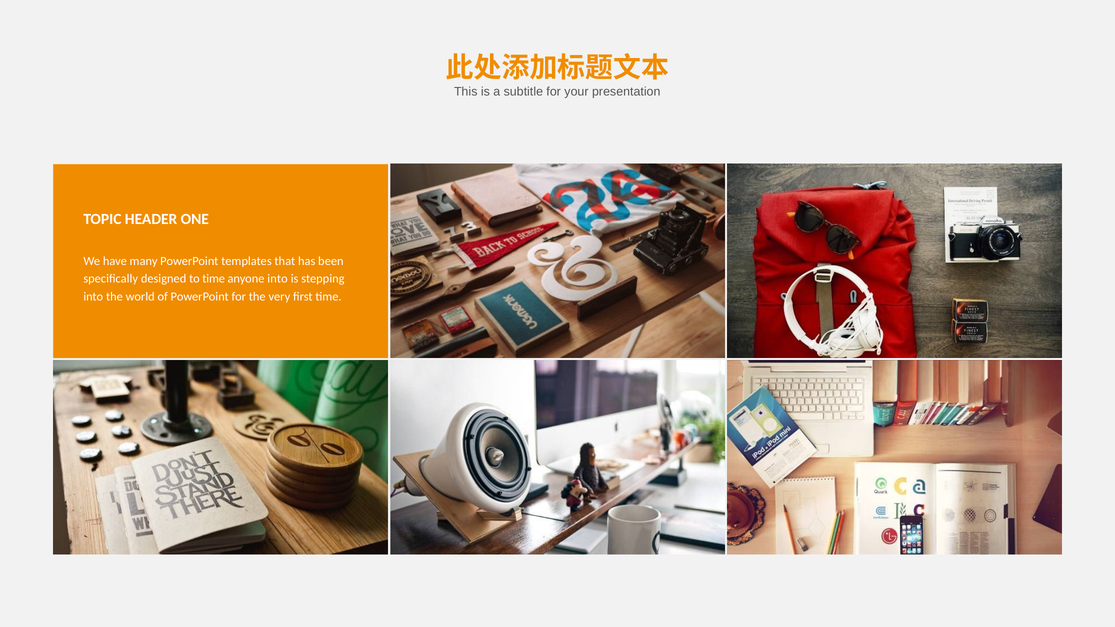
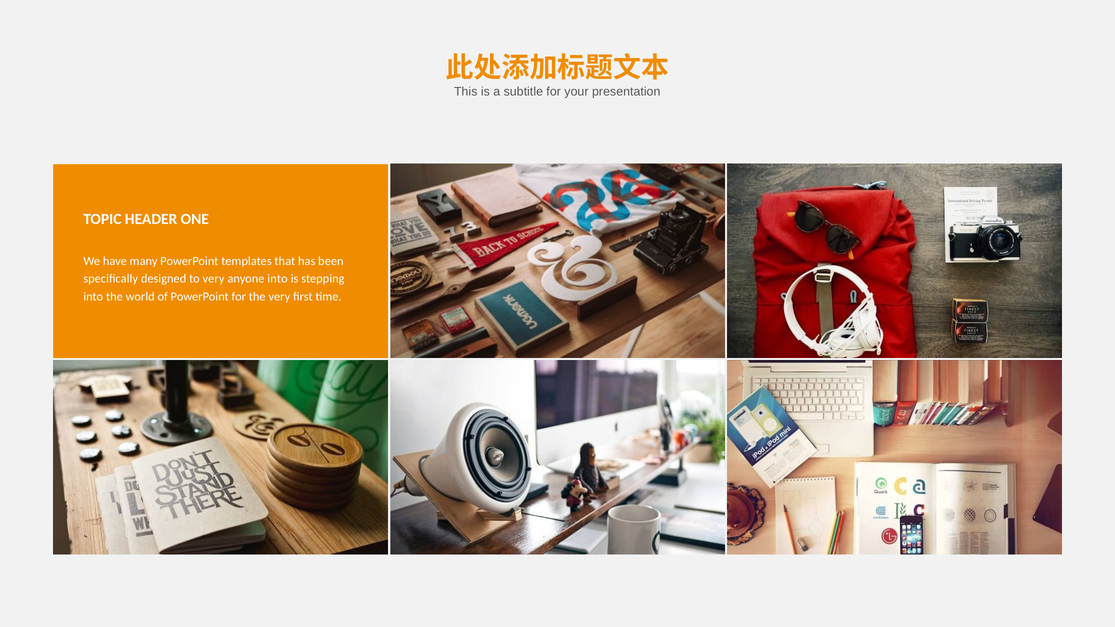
to time: time -> very
